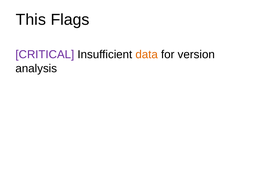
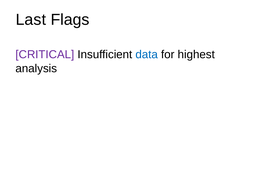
This: This -> Last
data colour: orange -> blue
version: version -> highest
